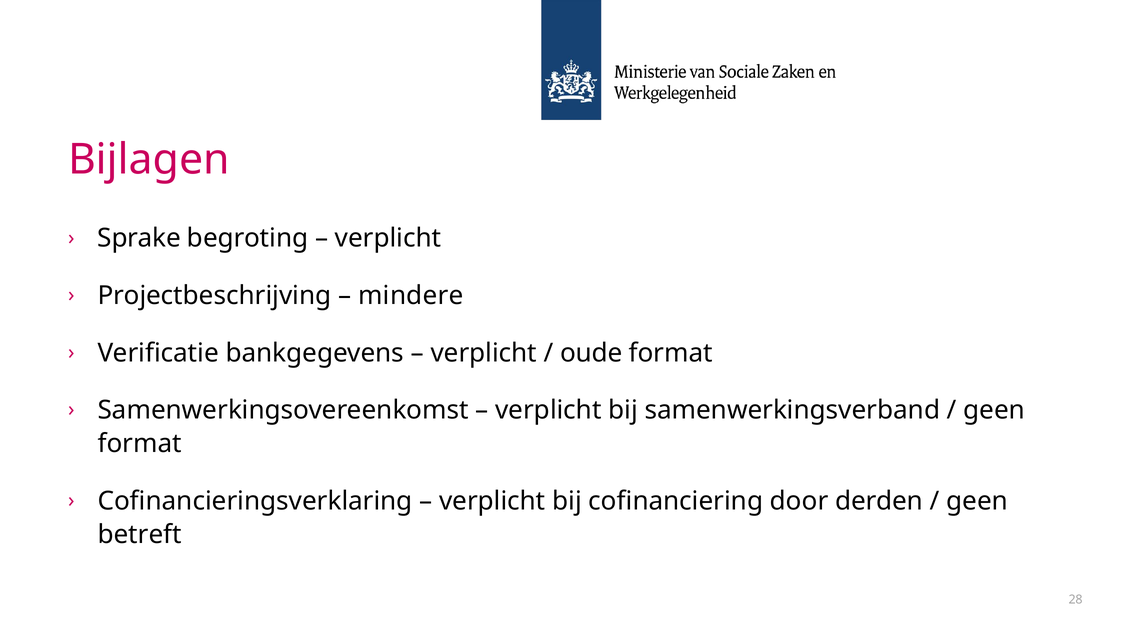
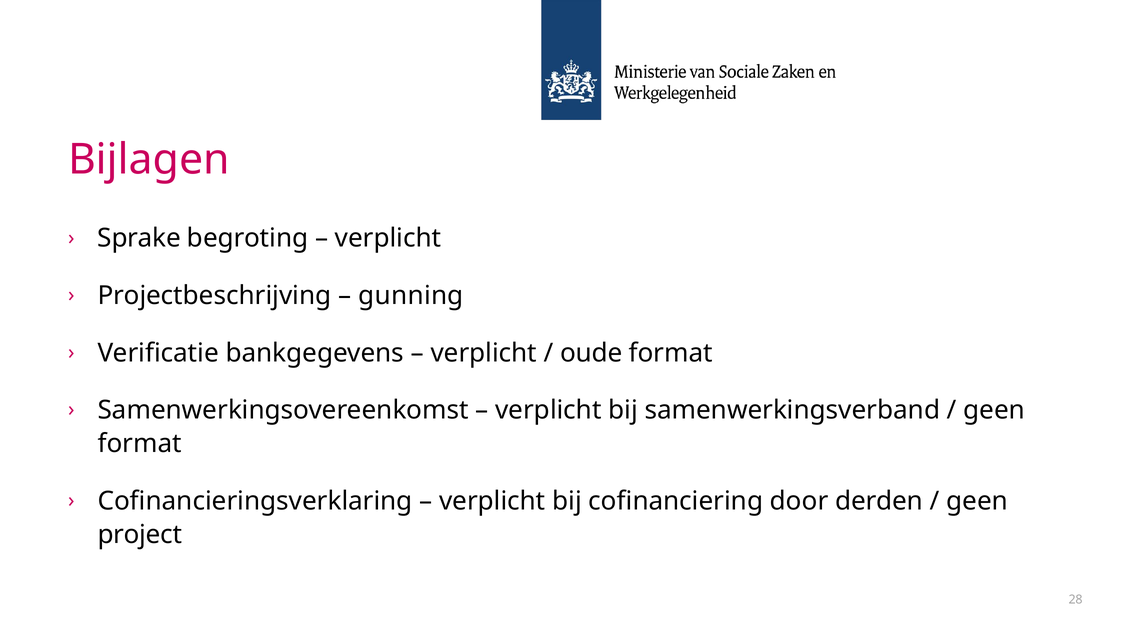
mindere: mindere -> gunning
betreft: betreft -> project
